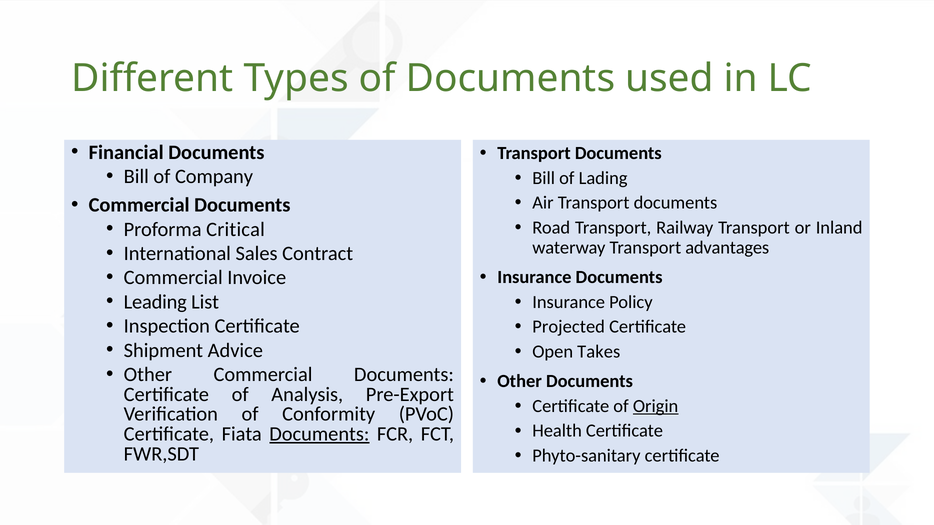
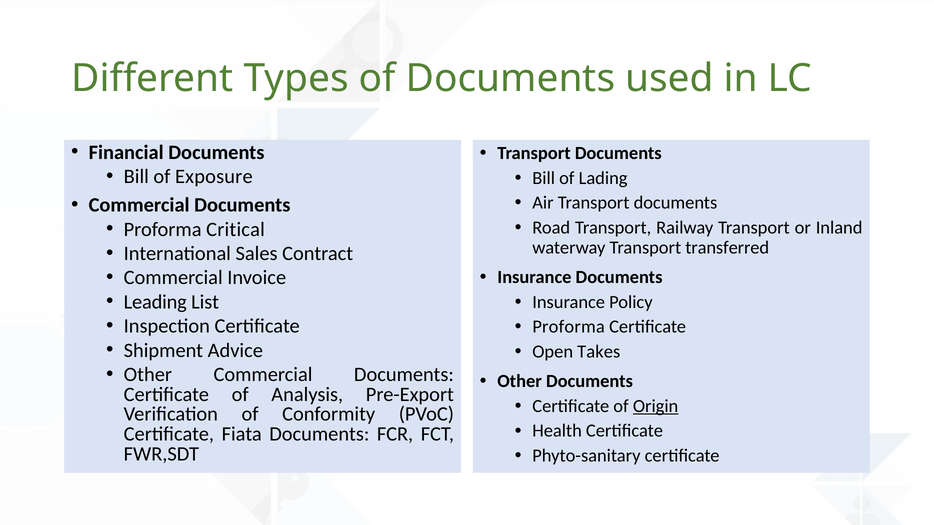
Company: Company -> Exposure
advantages: advantages -> transferred
Projected at (569, 327): Projected -> Proforma
Documents at (319, 434) underline: present -> none
